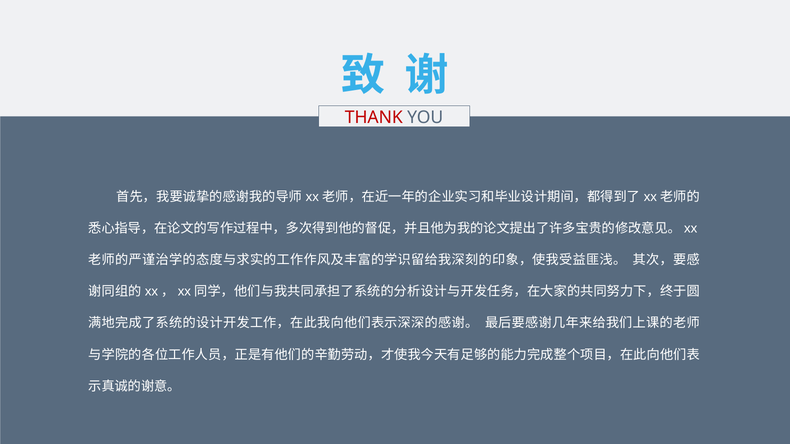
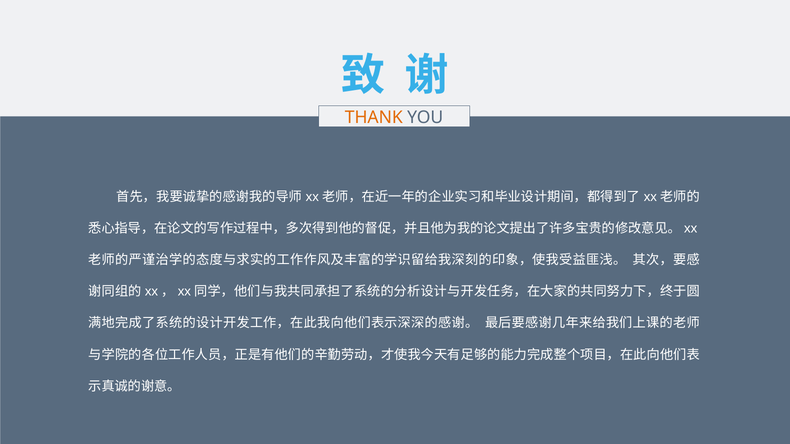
THANK colour: red -> orange
